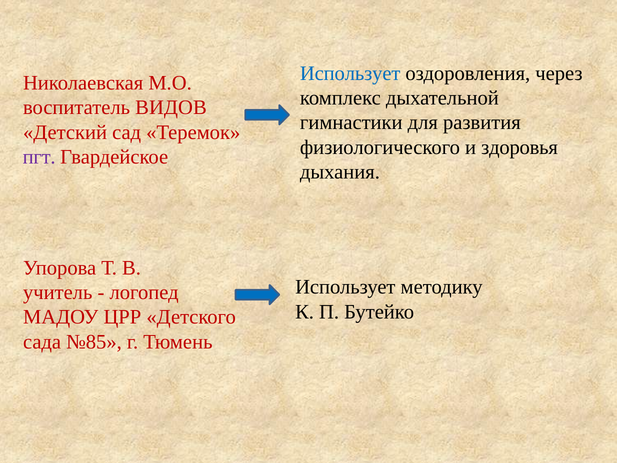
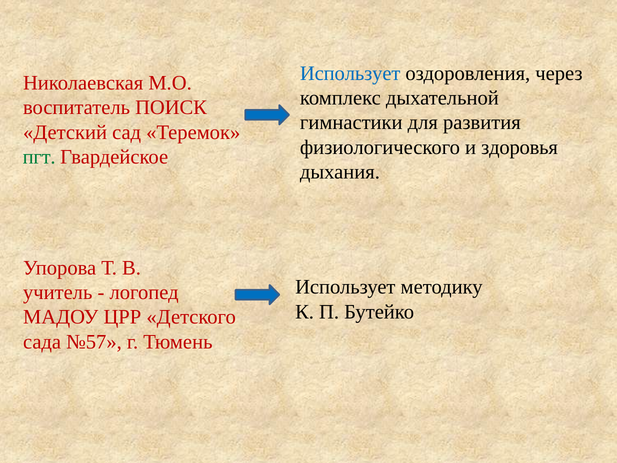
ВИДОВ: ВИДОВ -> ПОИСК
пгт colour: purple -> green
№85: №85 -> №57
